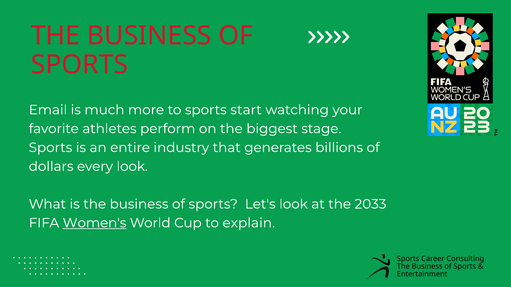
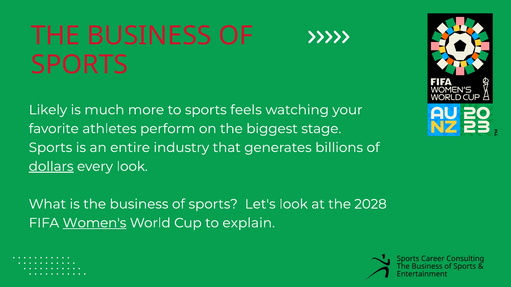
Email: Email -> Likely
start: start -> feels
dollars underline: none -> present
2033: 2033 -> 2028
